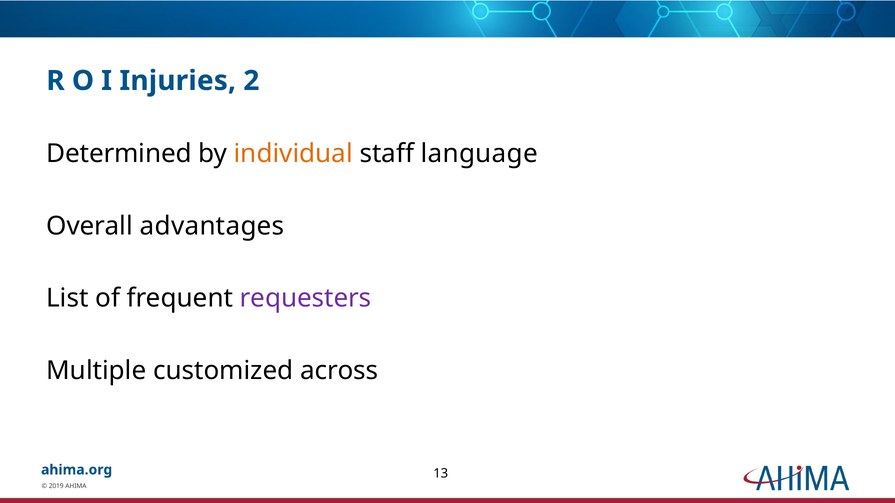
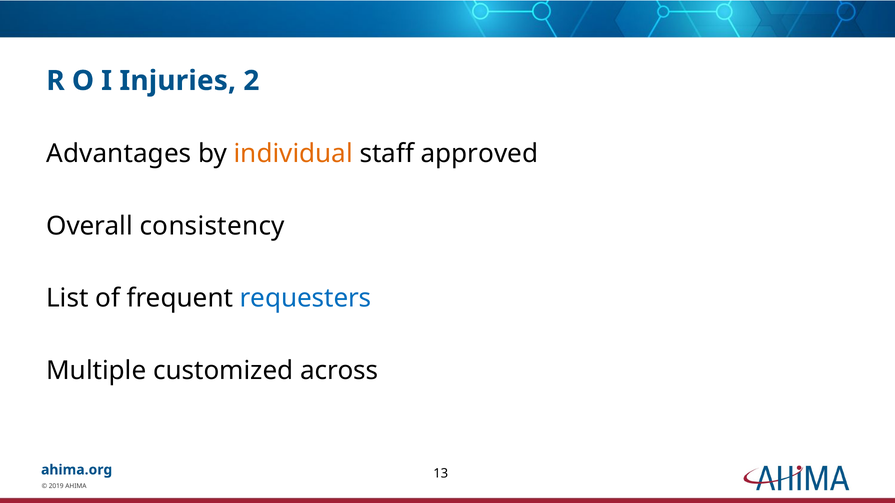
Determined: Determined -> Advantages
language: language -> approved
advantages: advantages -> consistency
requesters colour: purple -> blue
